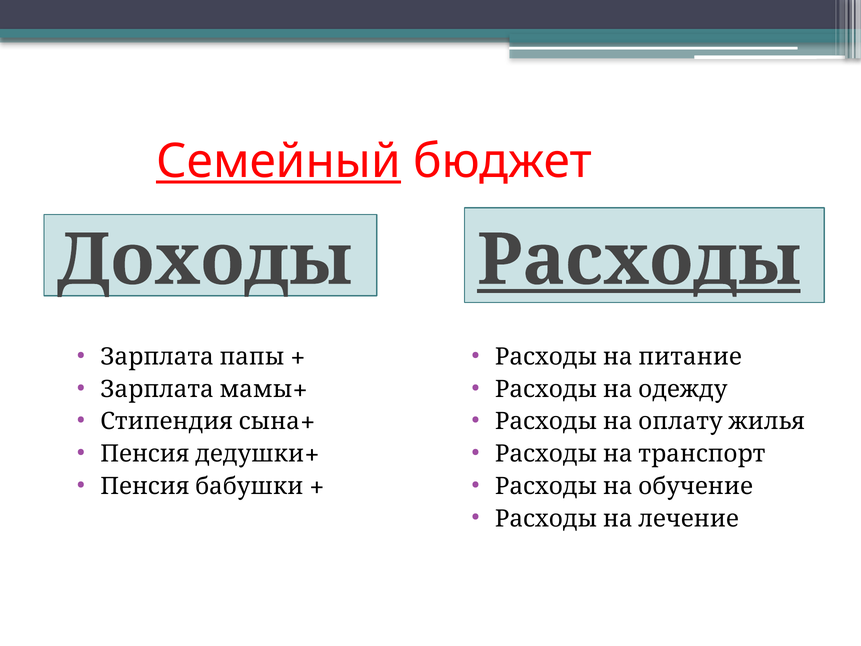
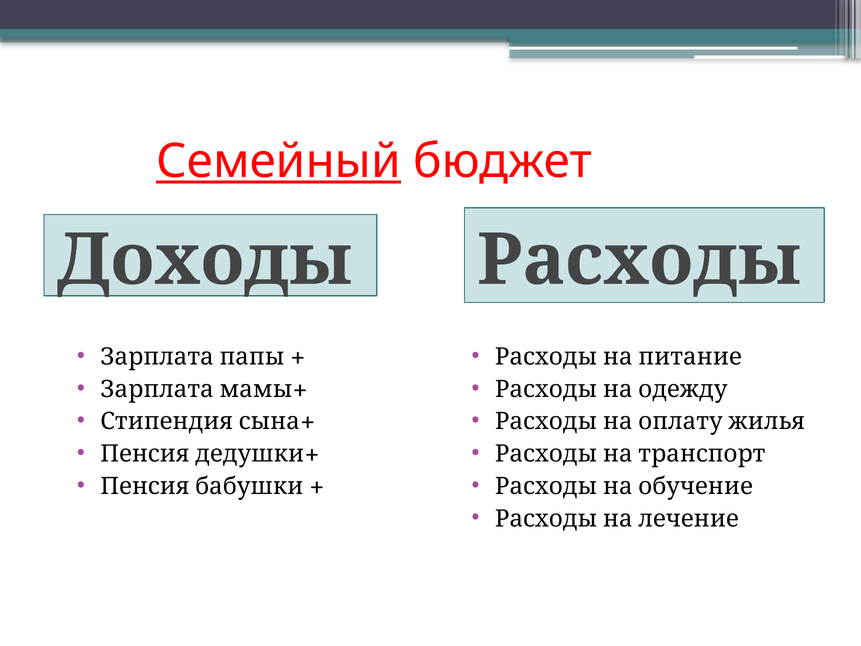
Расходы underline: present -> none
